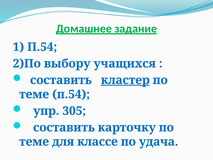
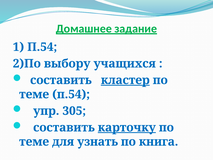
карточку underline: none -> present
классе: классе -> узнать
удача: удача -> книга
